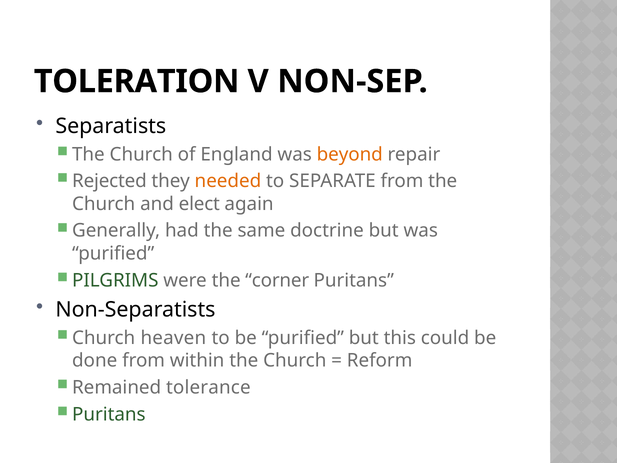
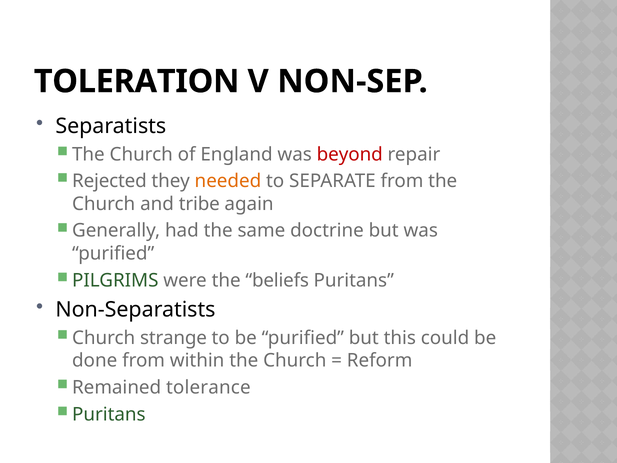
beyond colour: orange -> red
elect: elect -> tribe
corner: corner -> beliefs
heaven: heaven -> strange
